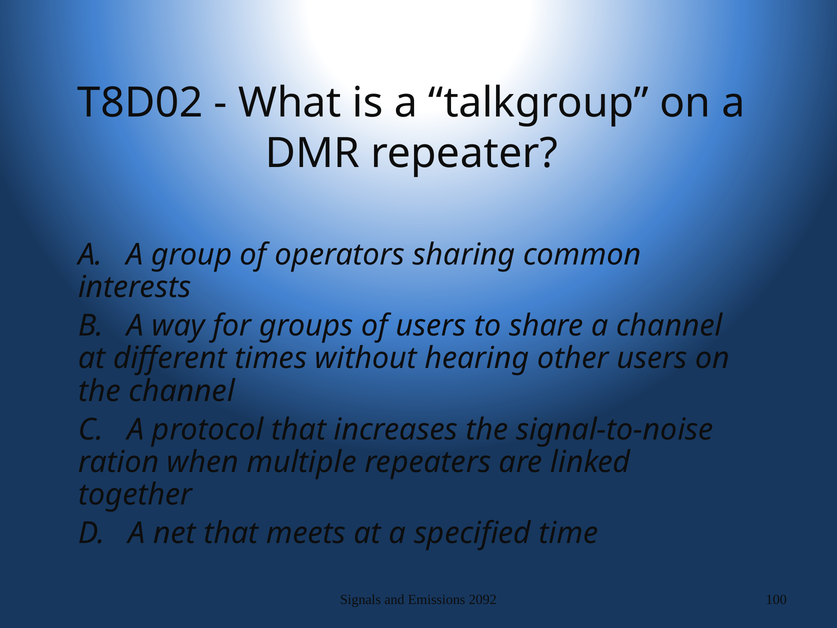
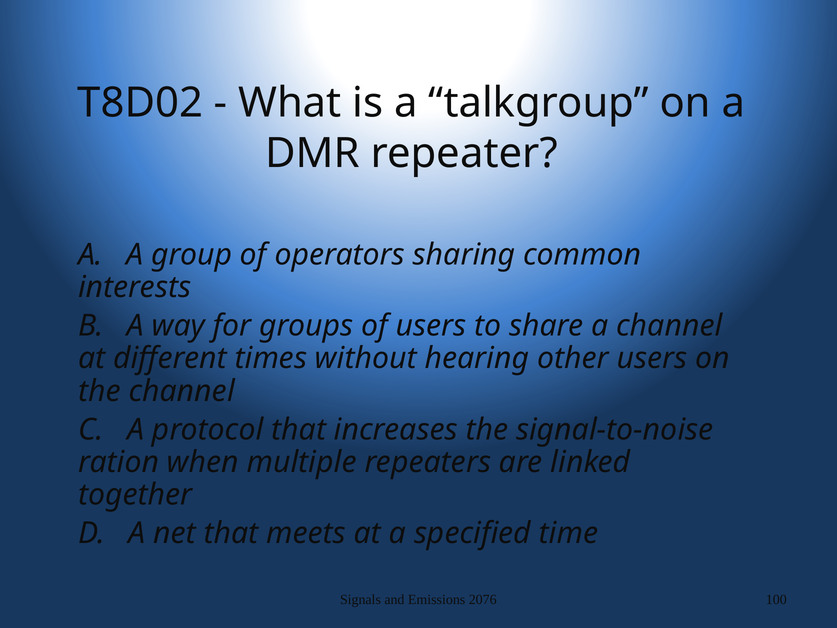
2092: 2092 -> 2076
